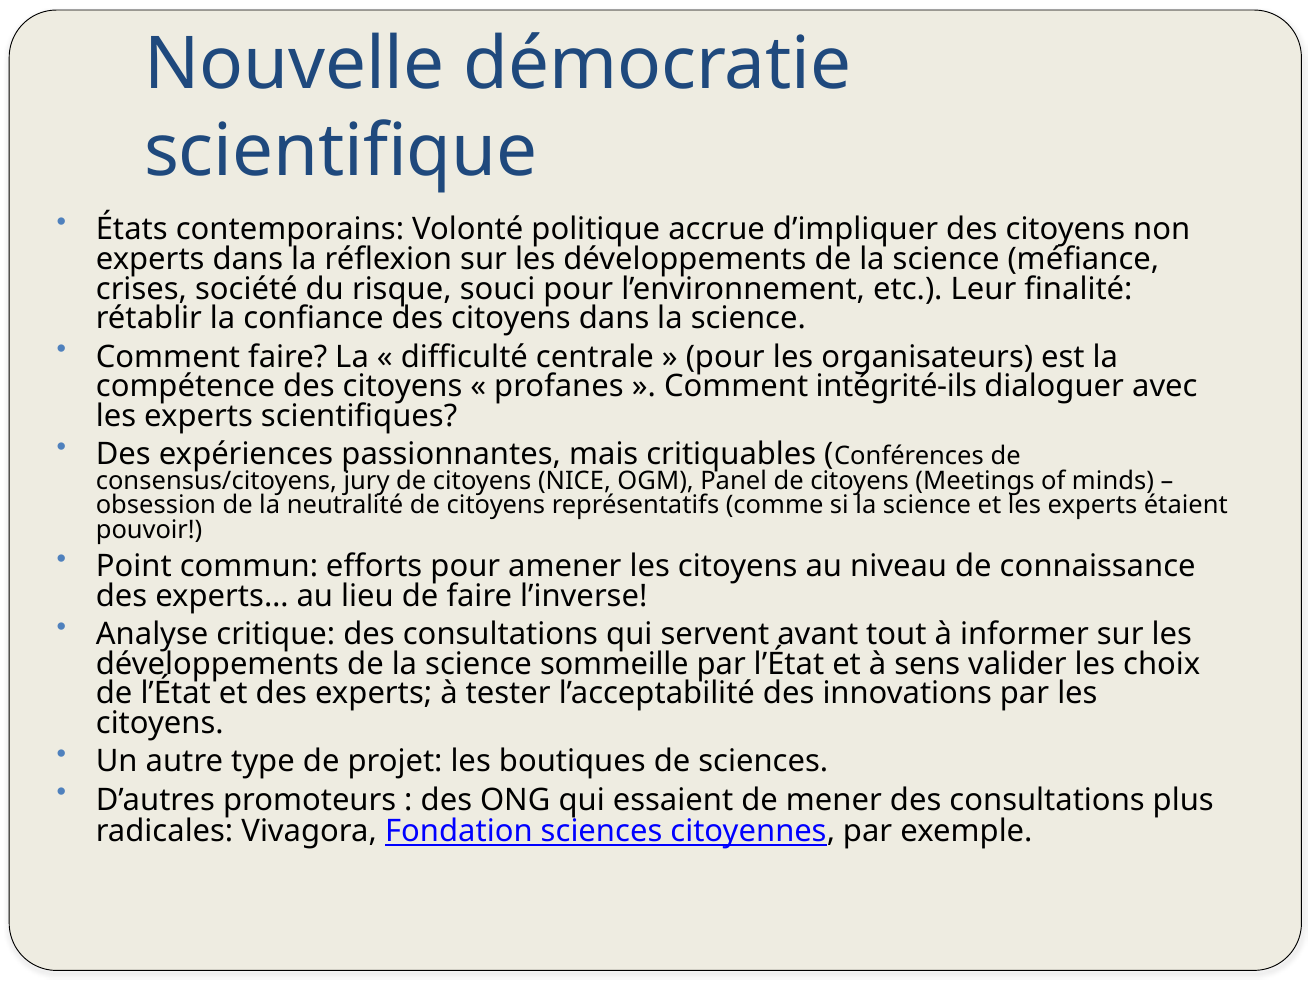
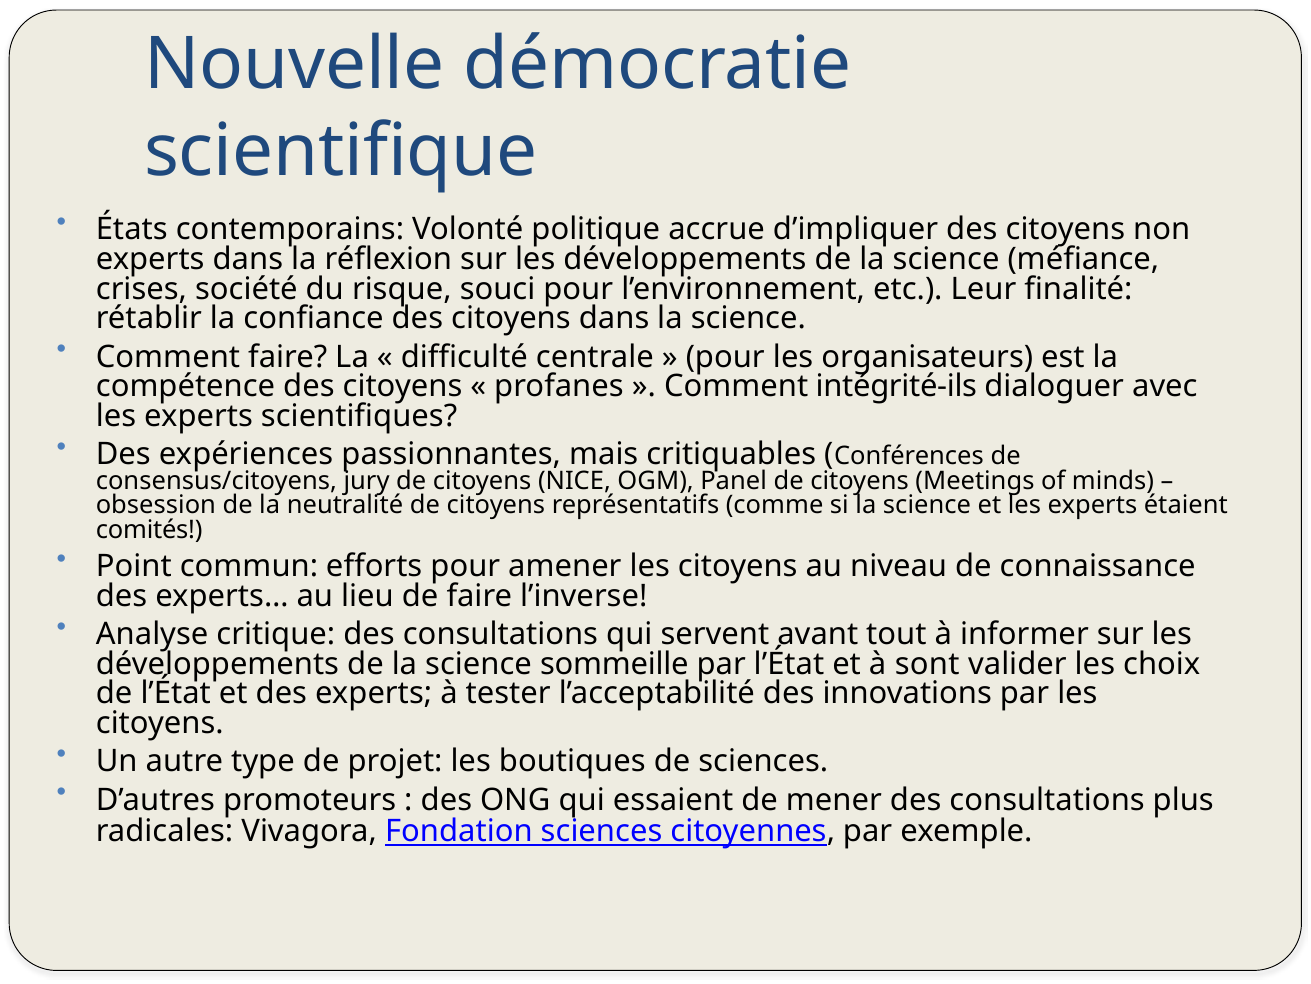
pouvoir: pouvoir -> comités
sens: sens -> sont
